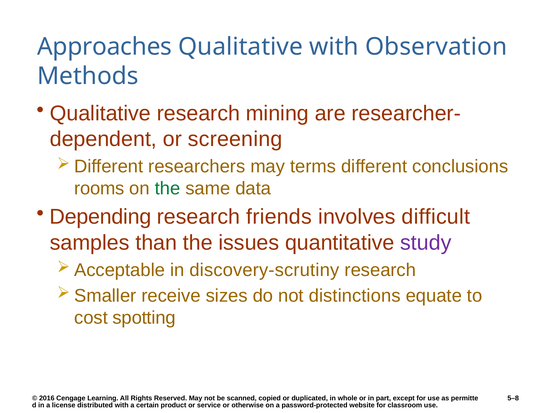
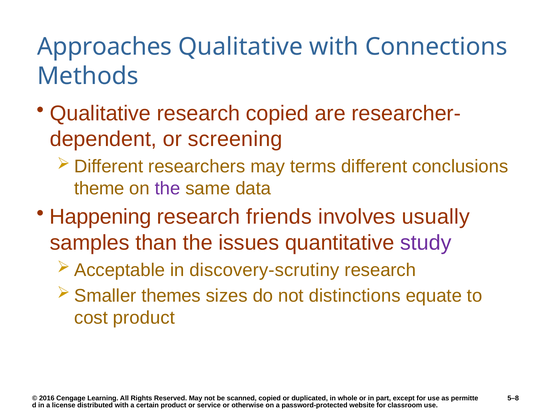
Observation: Observation -> Connections
research mining: mining -> copied
rooms: rooms -> theme
the at (168, 189) colour: green -> purple
Depending: Depending -> Happening
difficult: difficult -> usually
receive: receive -> themes
cost spotting: spotting -> product
